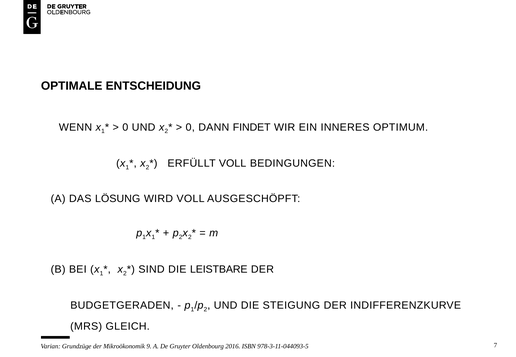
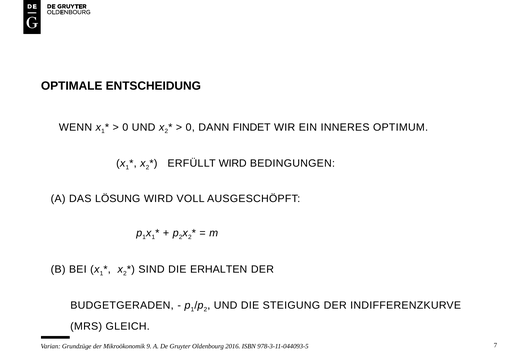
ERFÜLLT VOLL: VOLL -> WIRD
LEISTBARE: LEISTBARE -> ERHALTEN
